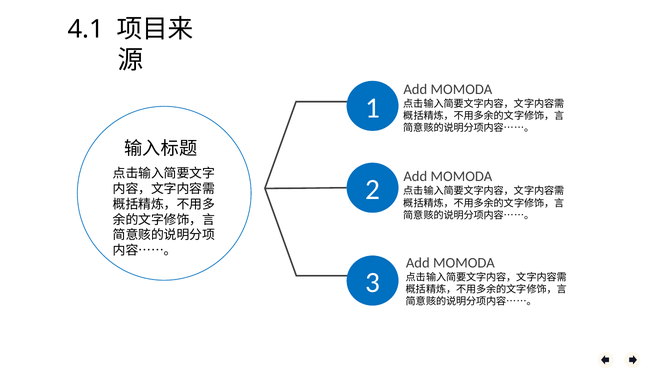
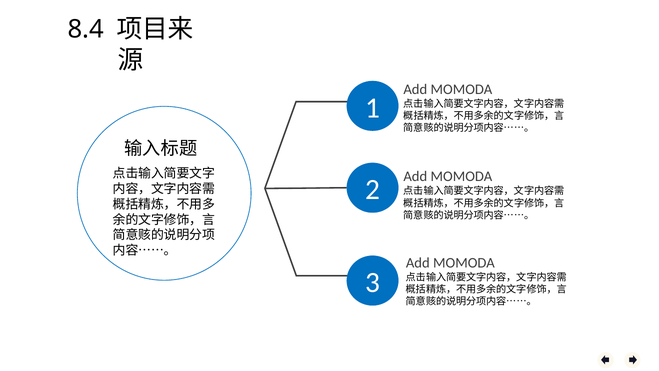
4.1: 4.1 -> 8.4
